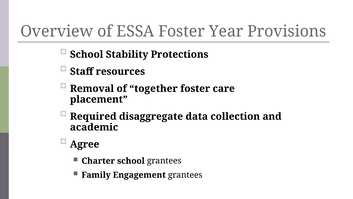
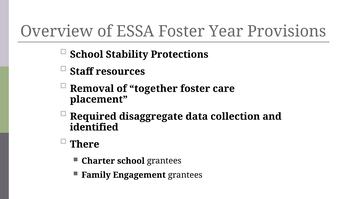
academic: academic -> identified
Agree: Agree -> There
